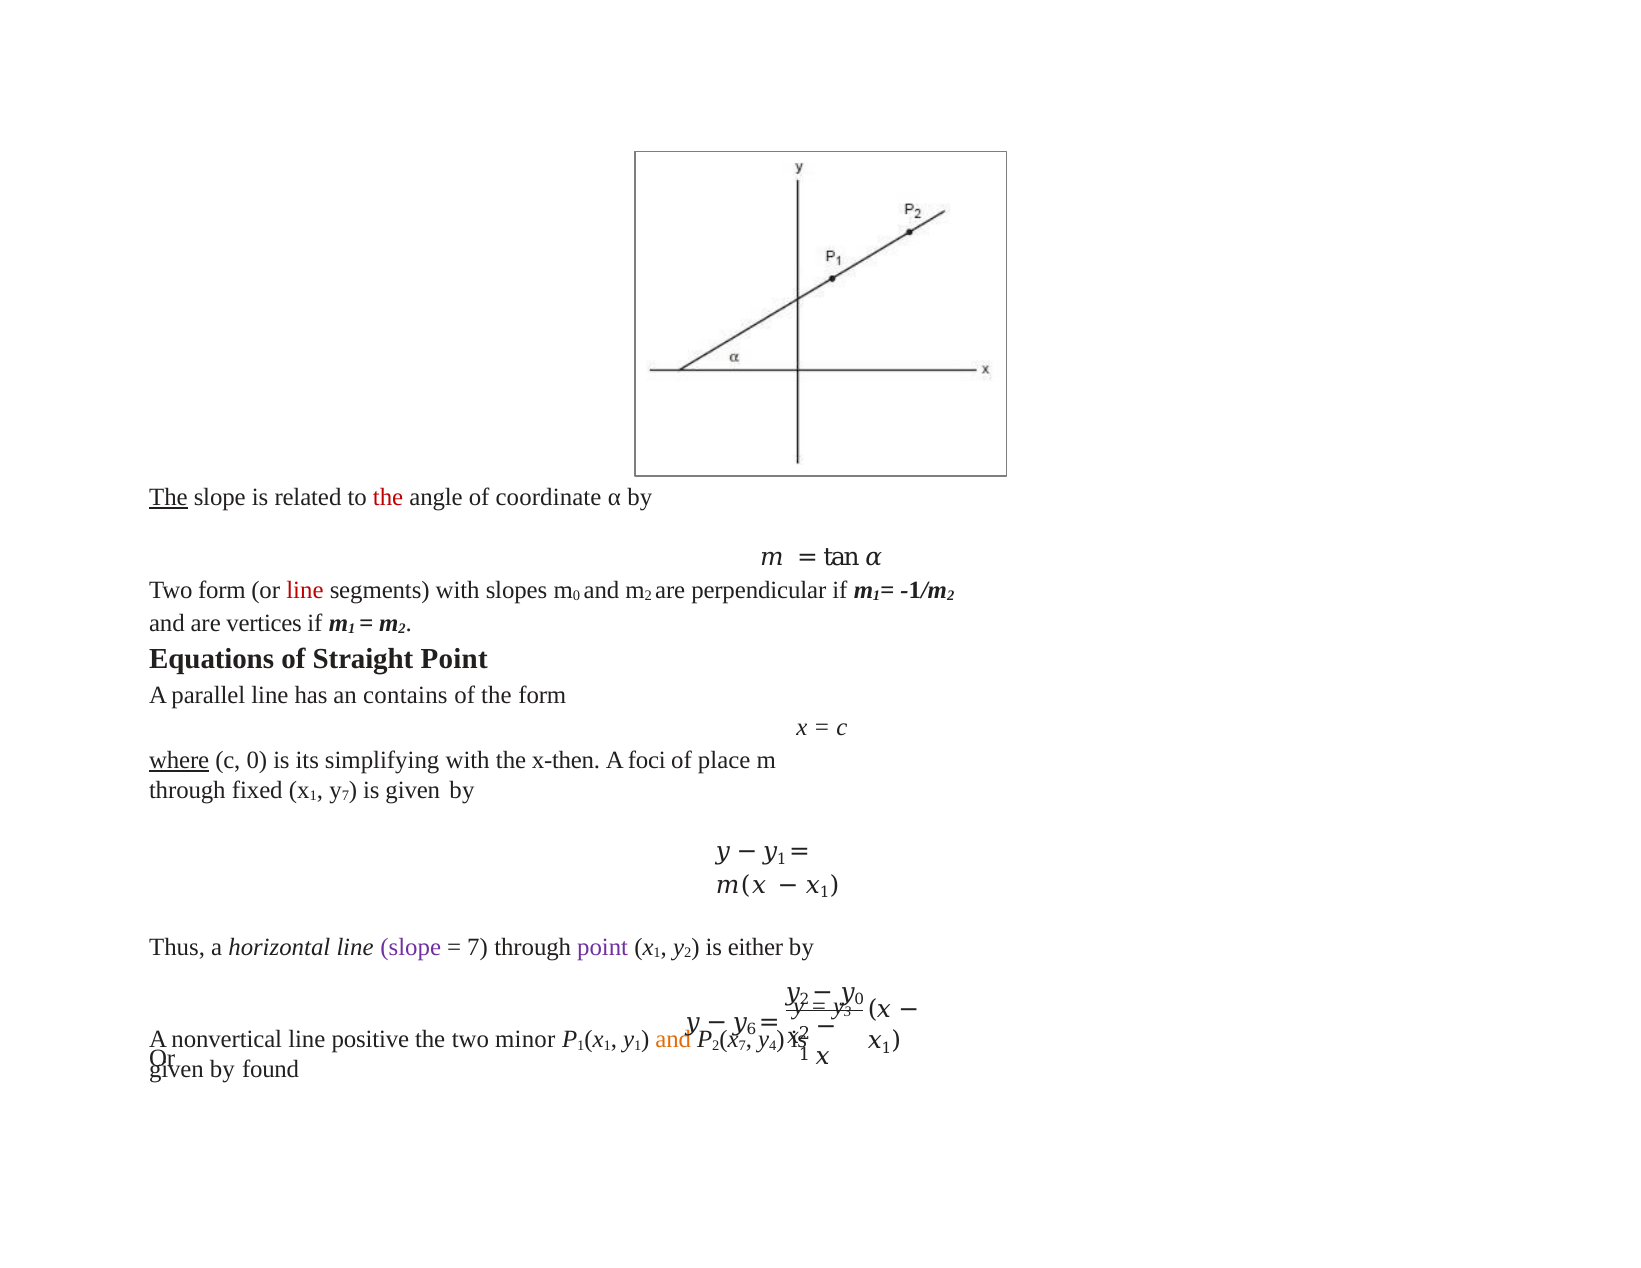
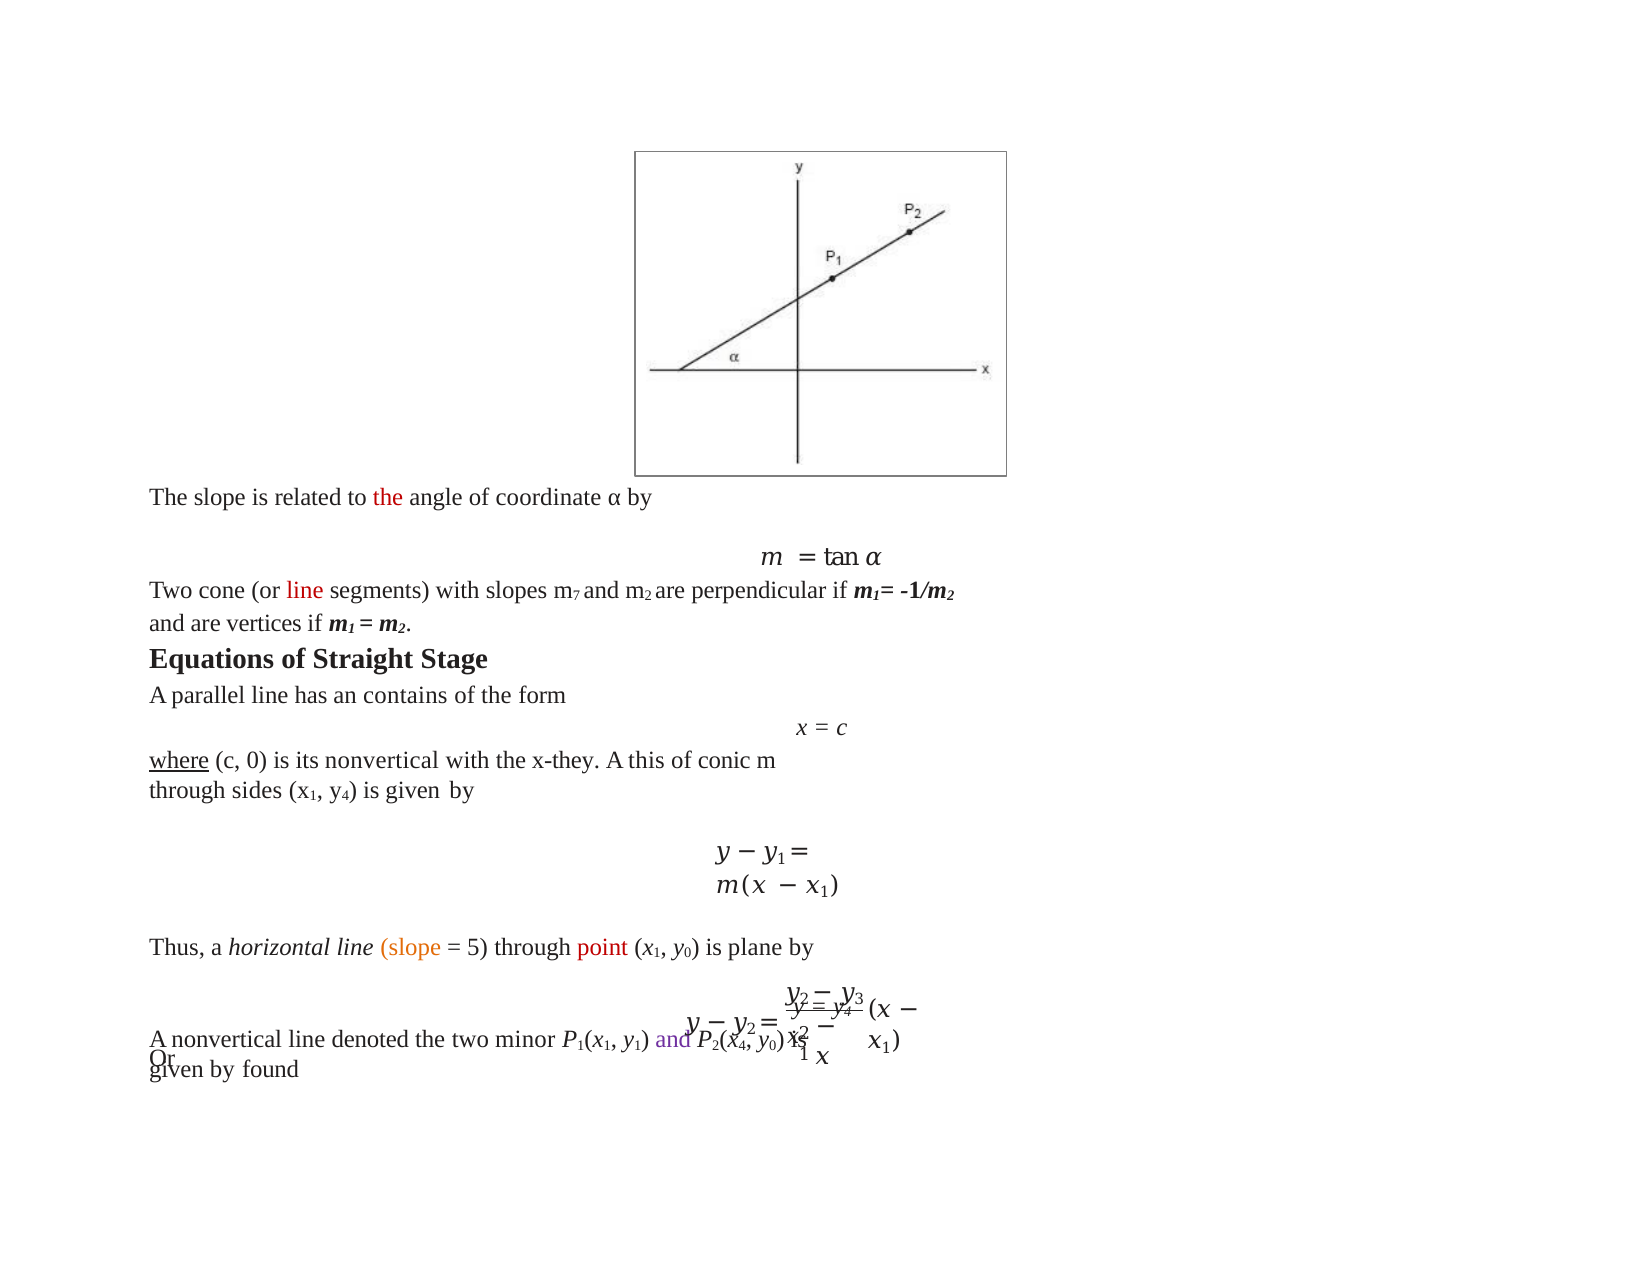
The at (168, 497) underline: present -> none
Two form: form -> cone
m 0: 0 -> 7
Straight Point: Point -> Stage
its simplifying: simplifying -> nonvertical
x-then: x-then -> x-they
foci: foci -> this
place: place -> conic
fixed: fixed -> sides
7 at (345, 796): 7 -> 4
slope at (411, 947) colour: purple -> orange
7 at (478, 947): 7 -> 5
point at (603, 947) colour: purple -> red
2 at (688, 953): 2 -> 0
either: either -> plane
𝑦 0: 0 -> 3
3 at (848, 1012): 3 -> 4
6 at (752, 1029): 6 -> 2
positive: positive -> denoted
and at (673, 1039) colour: orange -> purple
x 7: 7 -> 4
4 at (773, 1045): 4 -> 0
